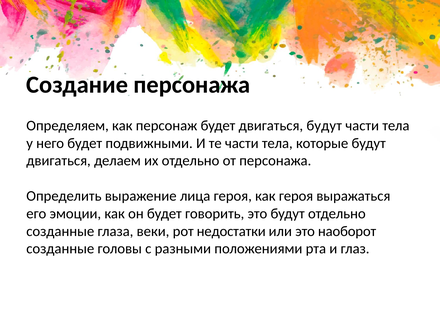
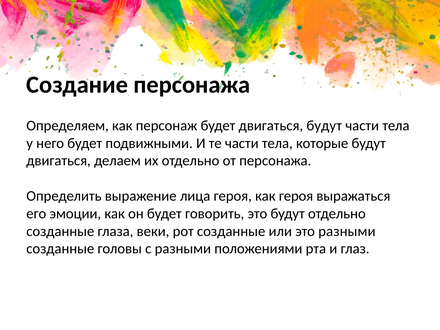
рот недостатки: недостатки -> созданные
это наоборот: наоборот -> разными
